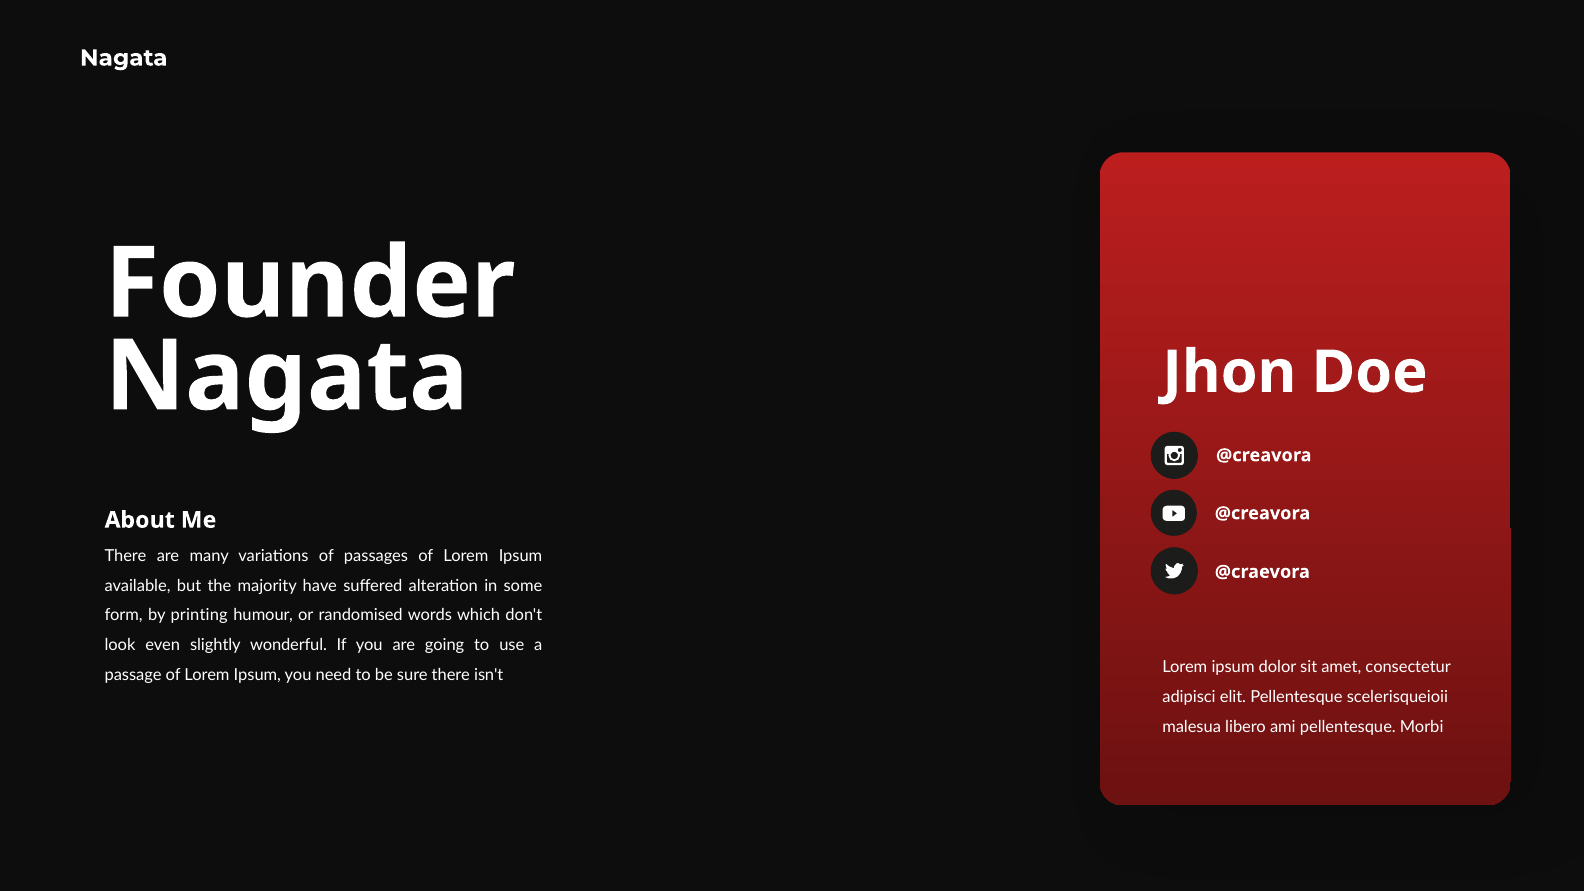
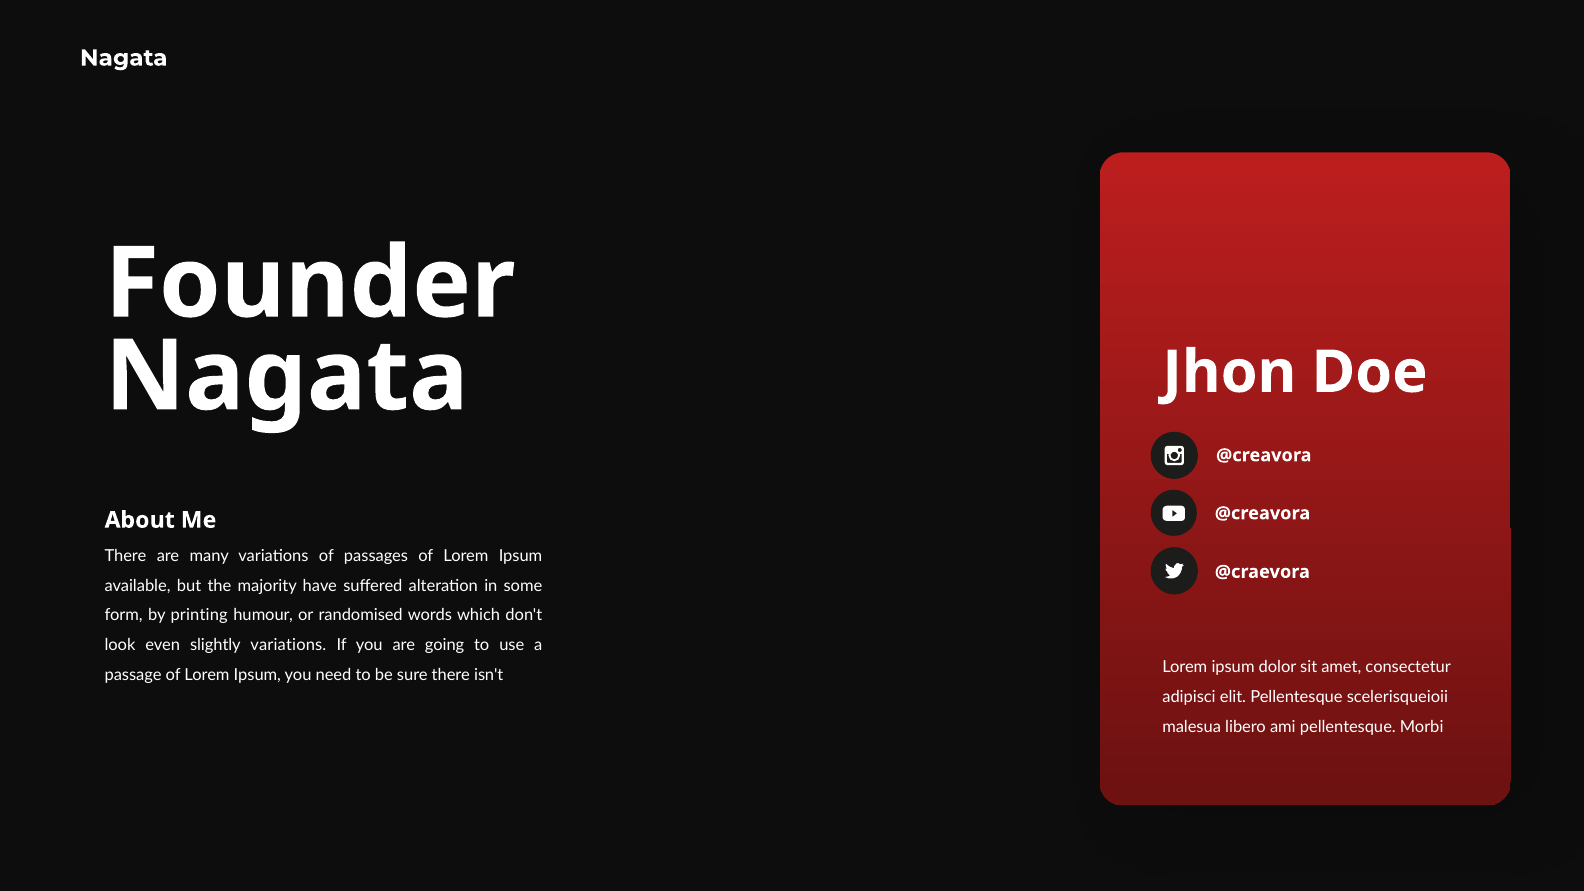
slightly wonderful: wonderful -> variations
